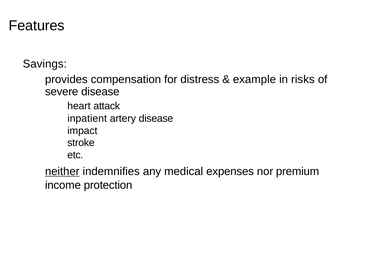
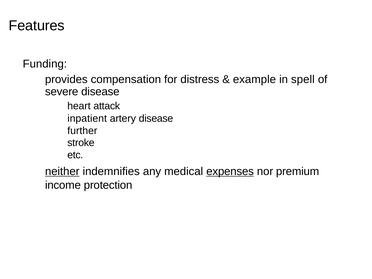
Savings: Savings -> Funding
risks: risks -> spell
impact: impact -> further
expenses underline: none -> present
